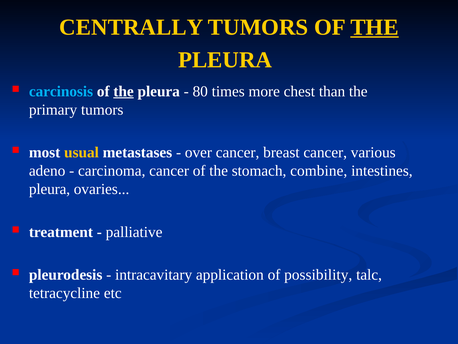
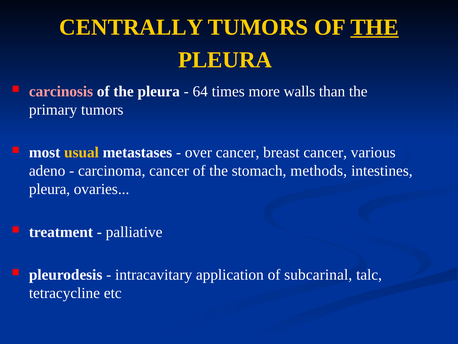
carcinosis colour: light blue -> pink
the at (124, 91) underline: present -> none
80: 80 -> 64
chest: chest -> walls
combine: combine -> methods
possibility: possibility -> subcarinal
